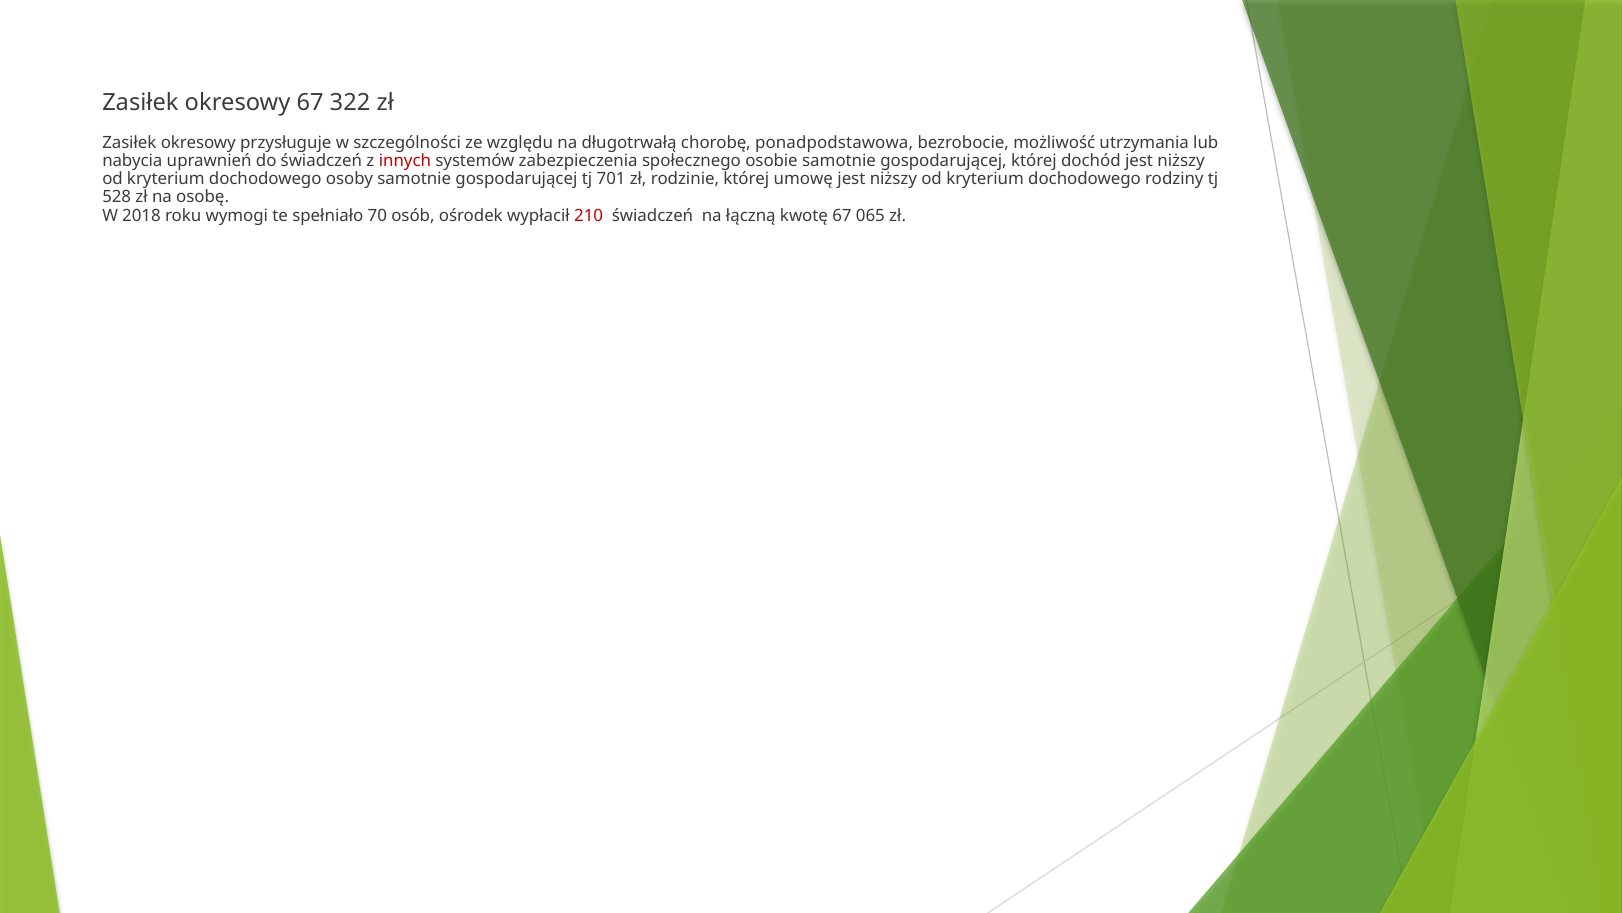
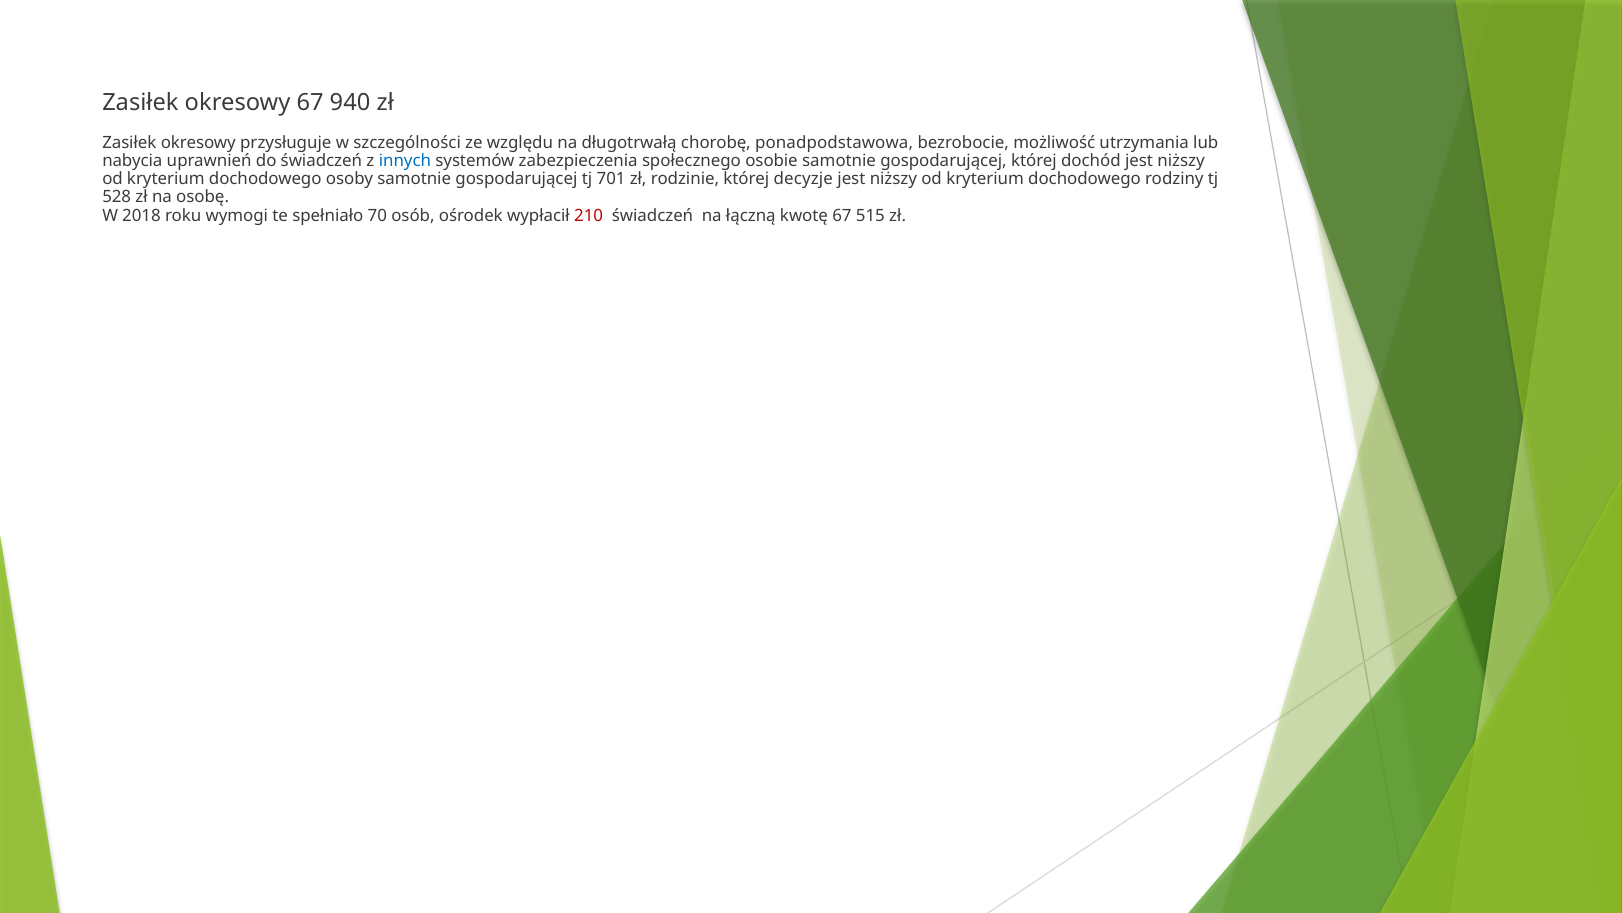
322: 322 -> 940
innych colour: red -> blue
umowę: umowę -> decyzje
065: 065 -> 515
